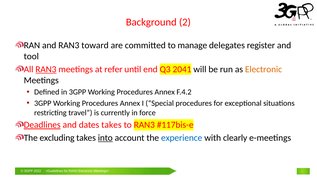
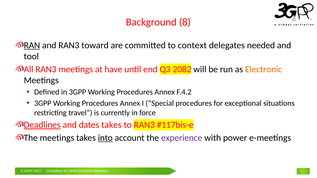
Background 2: 2 -> 8
RAN underline: none -> present
manage: manage -> context
register: register -> needed
RAN3 at (46, 69) underline: present -> none
refer: refer -> have
2041: 2041 -> 2082
The excluding: excluding -> meetings
experience colour: blue -> purple
clearly: clearly -> power
